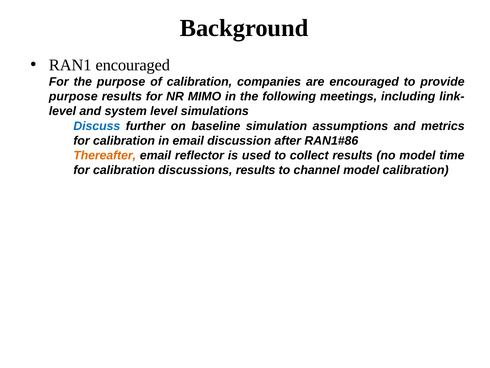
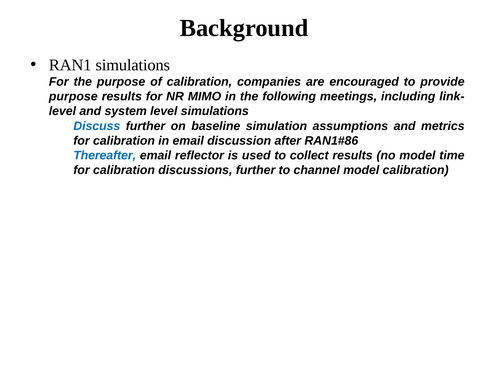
RAN1 encouraged: encouraged -> simulations
Thereafter colour: orange -> blue
discussions results: results -> further
